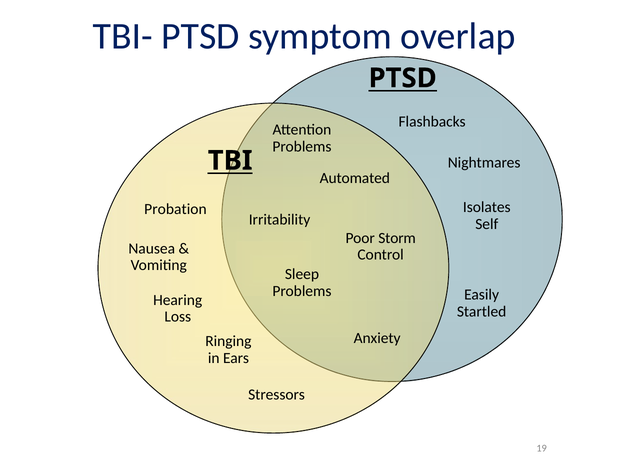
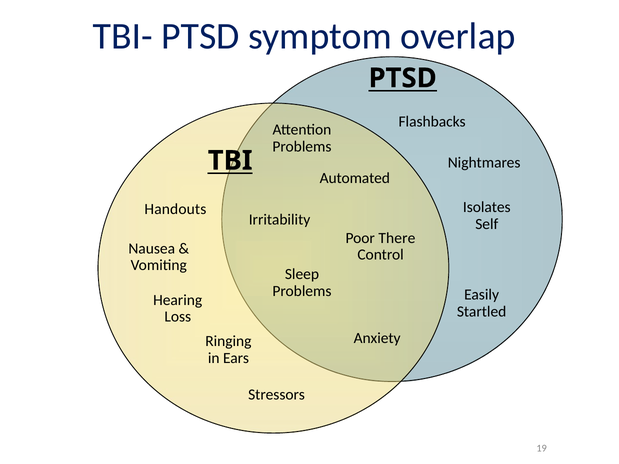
Probation: Probation -> Handouts
Storm: Storm -> There
